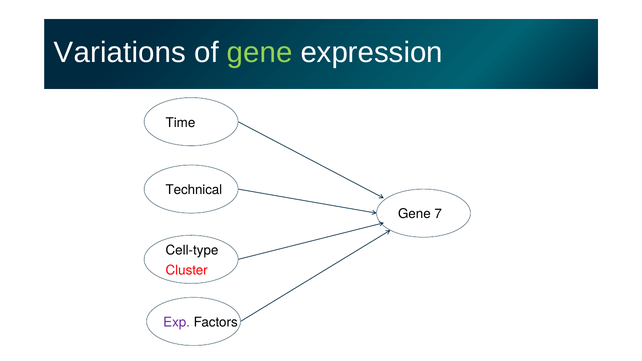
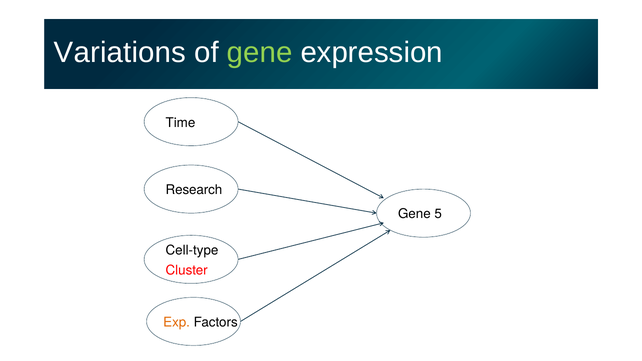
Technical: Technical -> Research
7: 7 -> 5
Exp colour: purple -> orange
